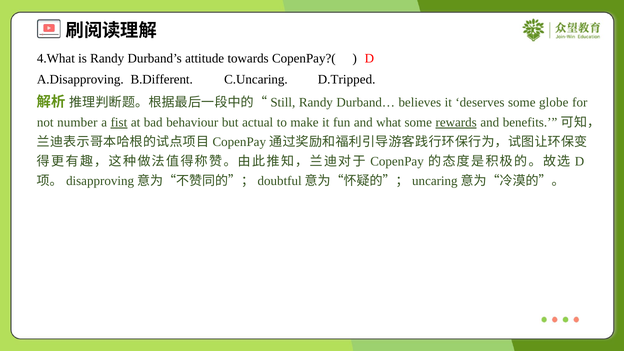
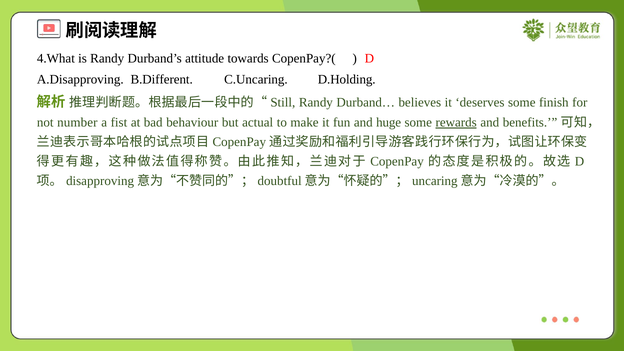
D.Tripped: D.Tripped -> D.Holding
globe: globe -> finish
fist underline: present -> none
what: what -> huge
